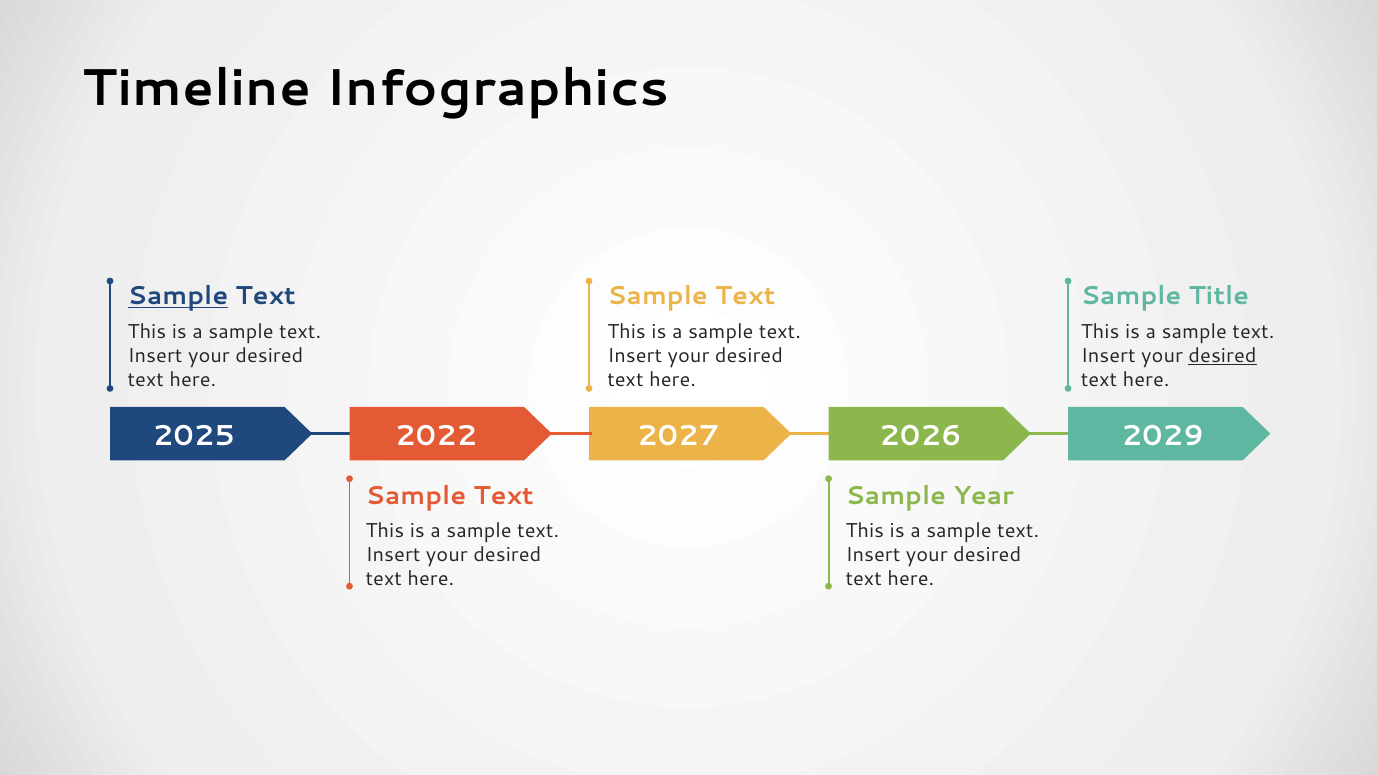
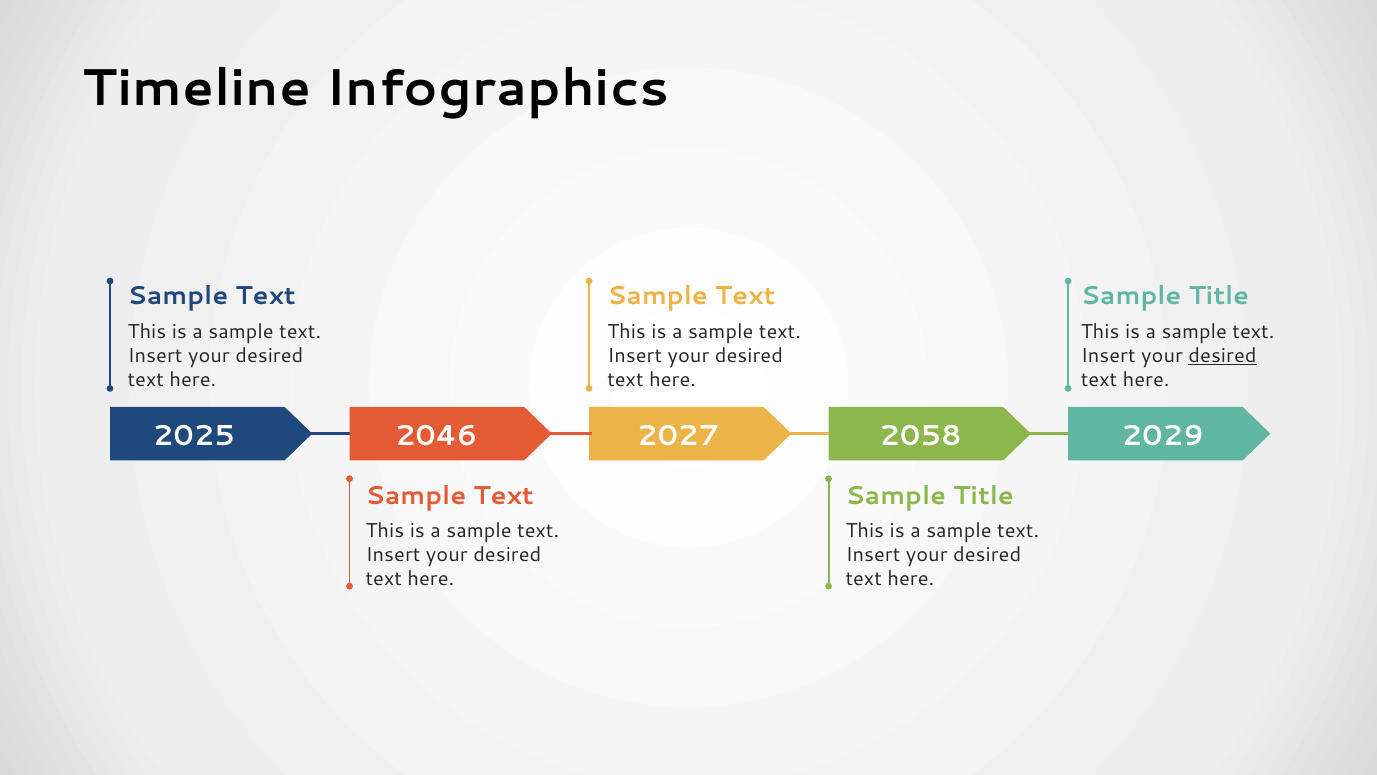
Sample at (178, 296) underline: present -> none
2022: 2022 -> 2046
2026: 2026 -> 2058
Year at (984, 496): Year -> Title
